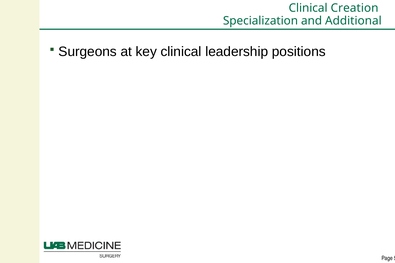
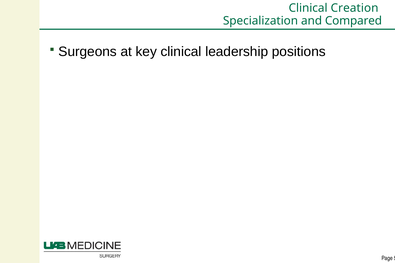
Additional: Additional -> Compared
